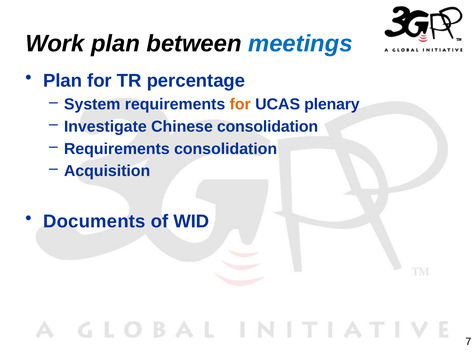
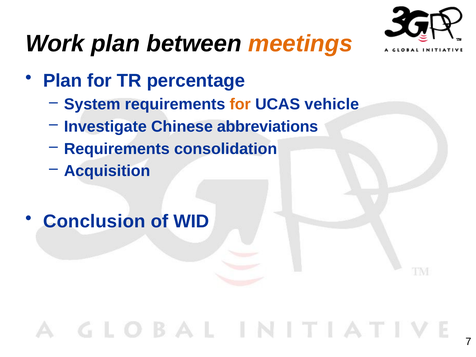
meetings colour: blue -> orange
plenary: plenary -> vehicle
Chinese consolidation: consolidation -> abbreviations
Documents: Documents -> Conclusion
